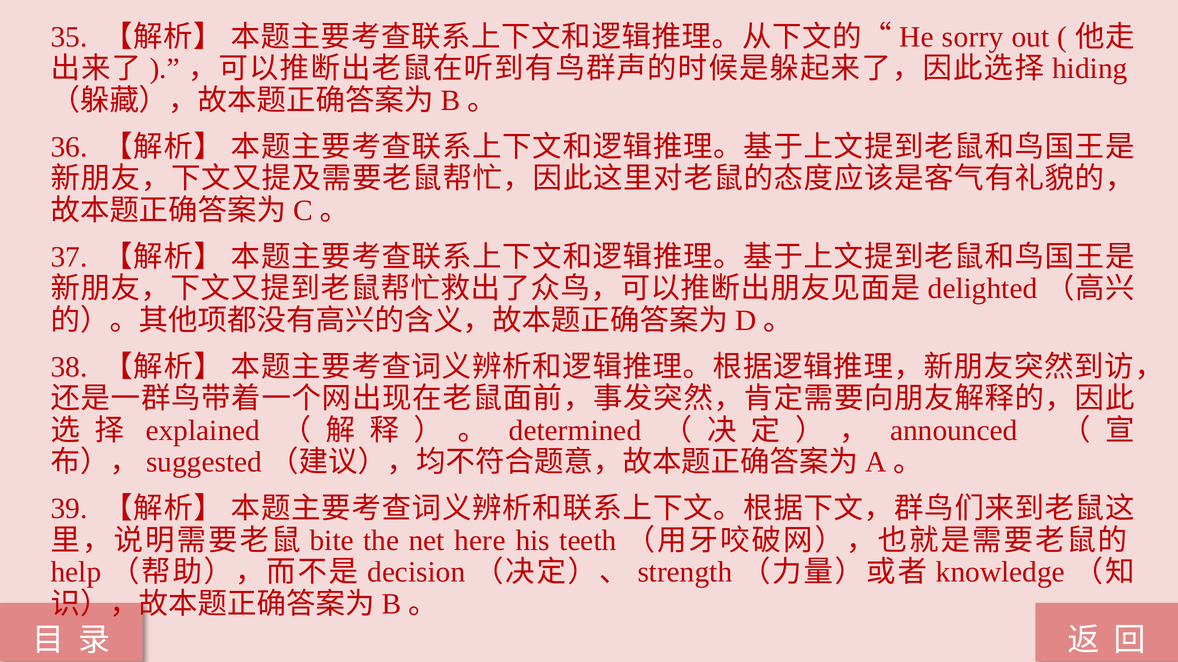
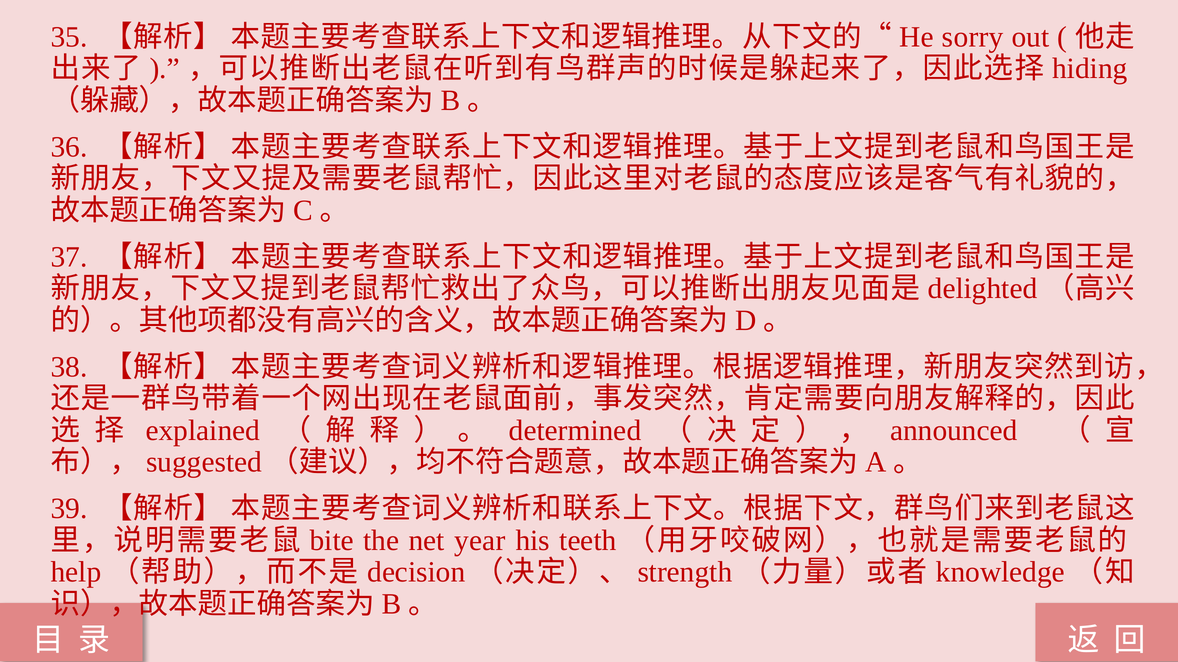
here: here -> year
